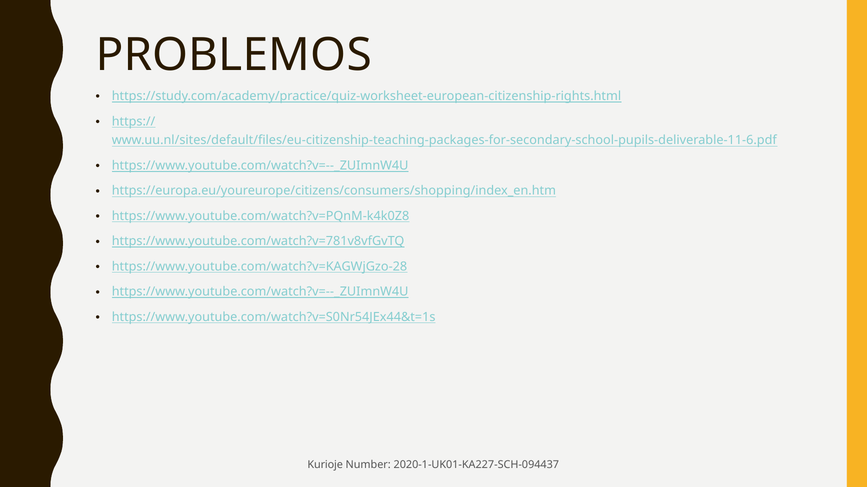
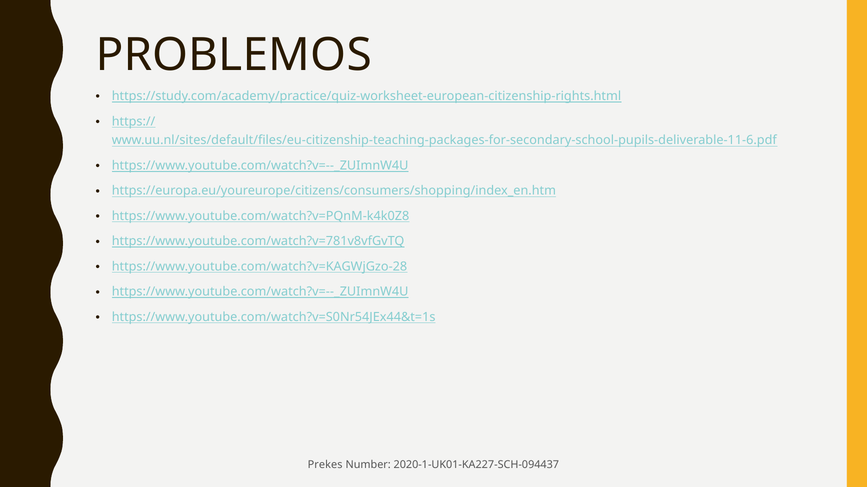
Kurioje: Kurioje -> Prekes
